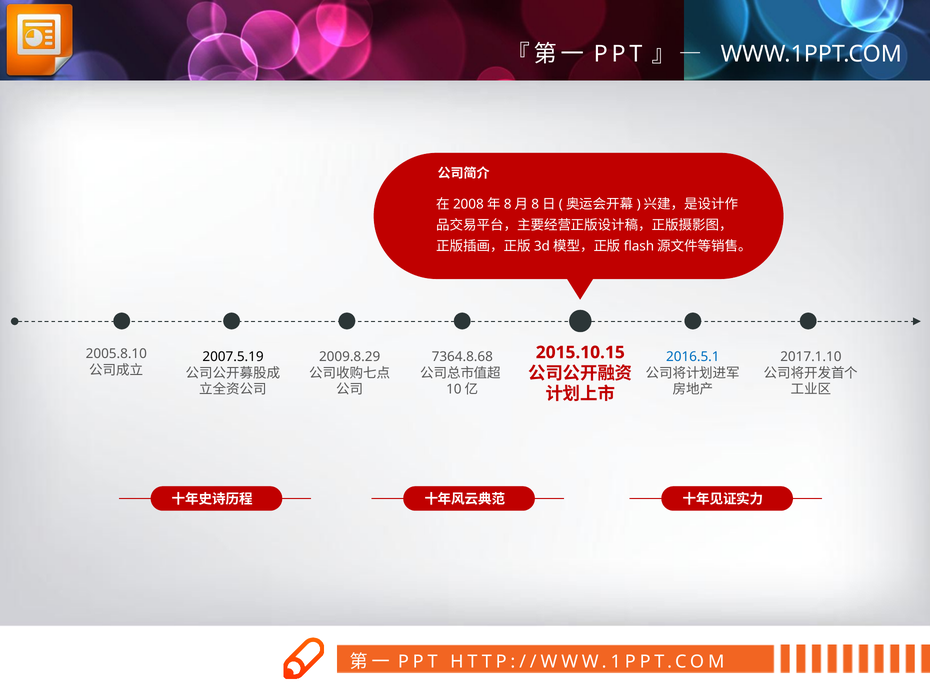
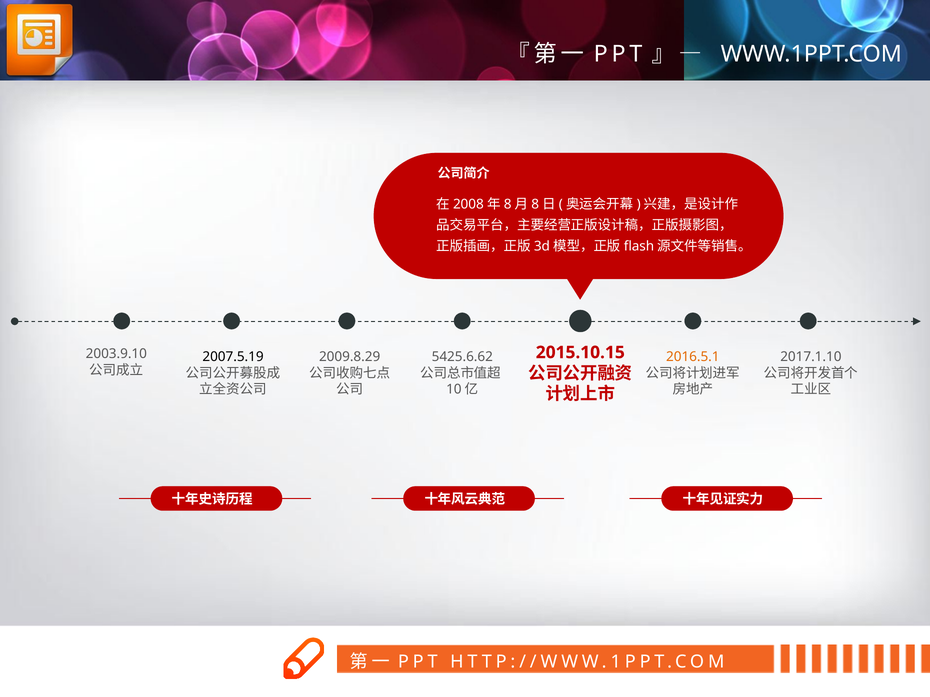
2005.8.10: 2005.8.10 -> 2003.9.10
7364.8.68: 7364.8.68 -> 5425.6.62
2016.5.1 colour: blue -> orange
